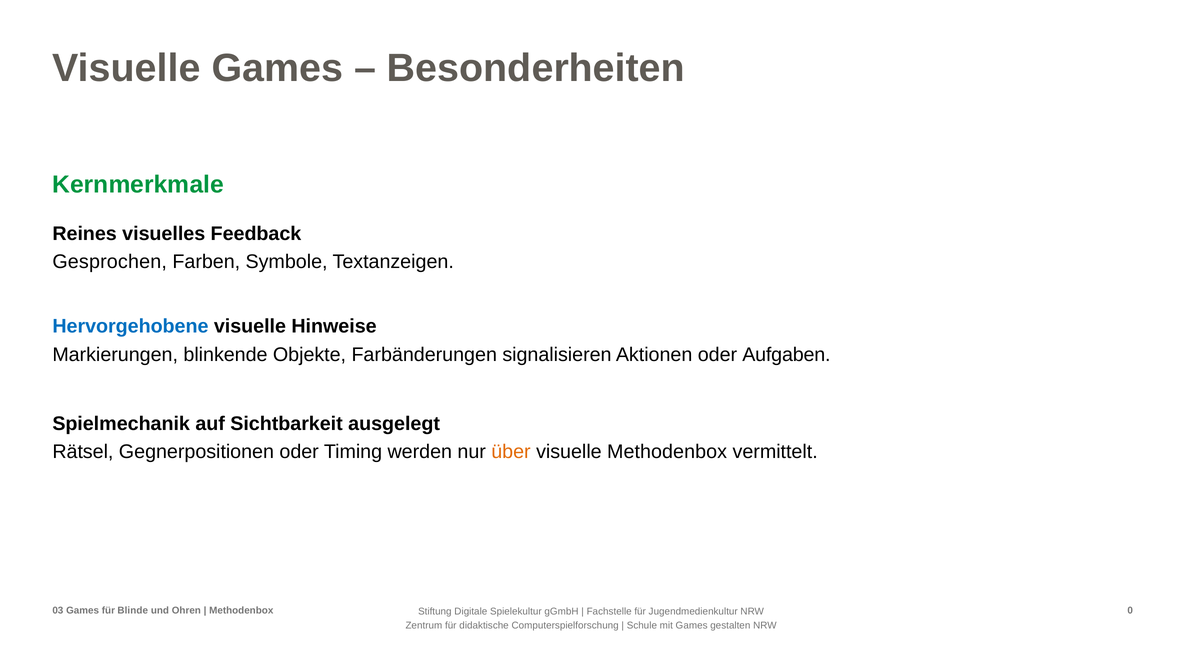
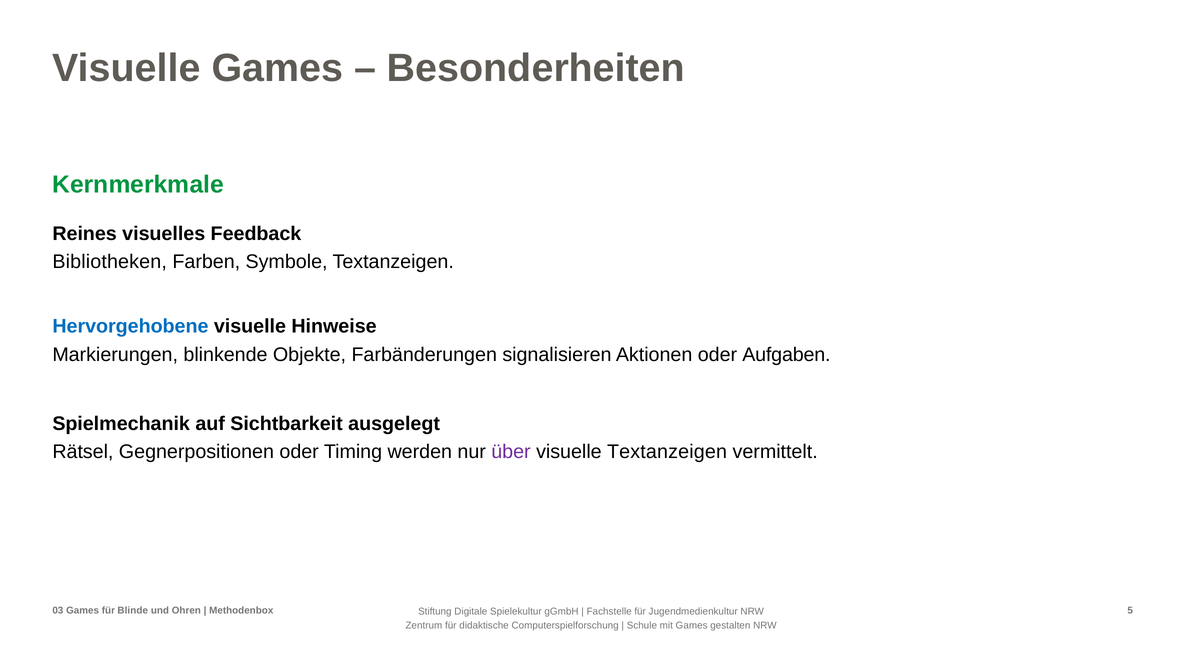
Gesprochen: Gesprochen -> Bibliotheken
über colour: orange -> purple
visuelle Methodenbox: Methodenbox -> Textanzeigen
0: 0 -> 5
